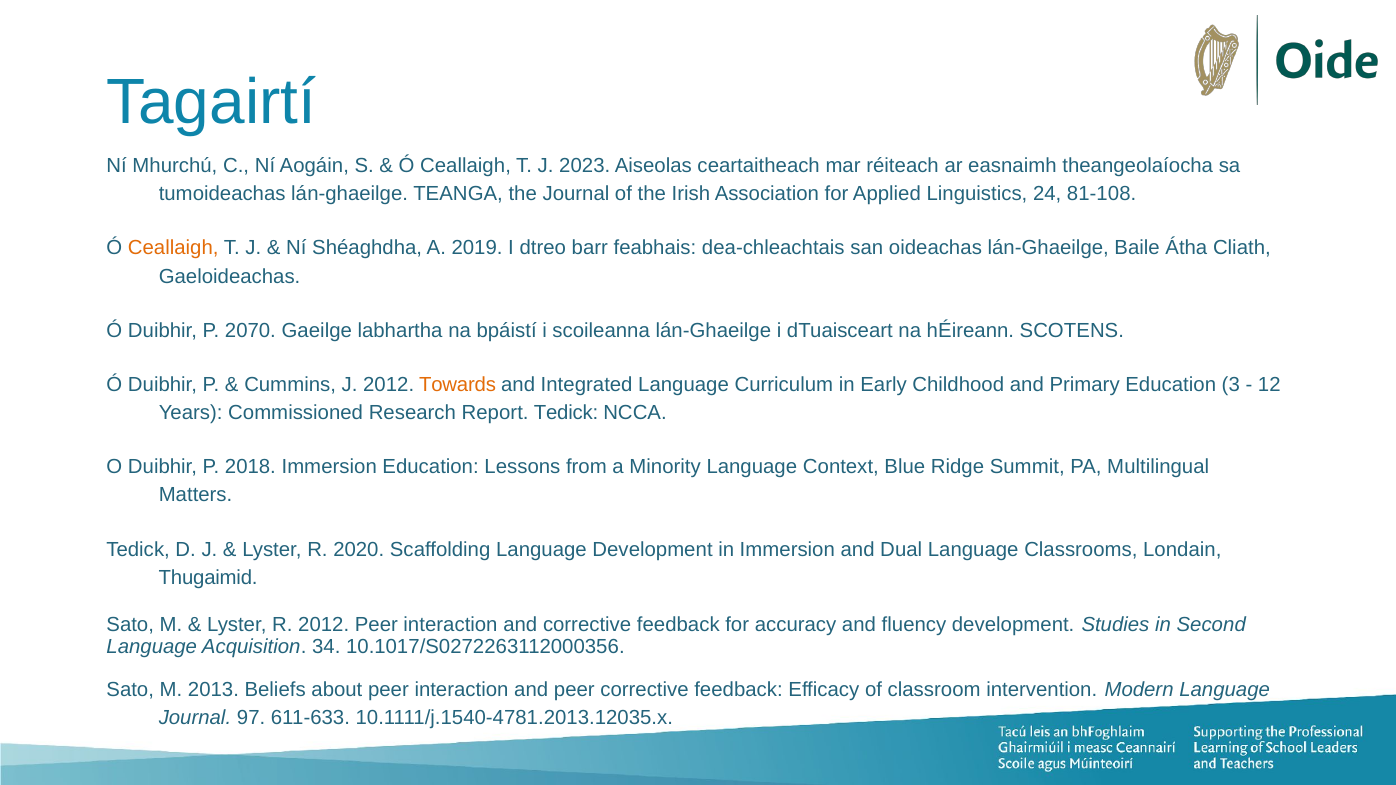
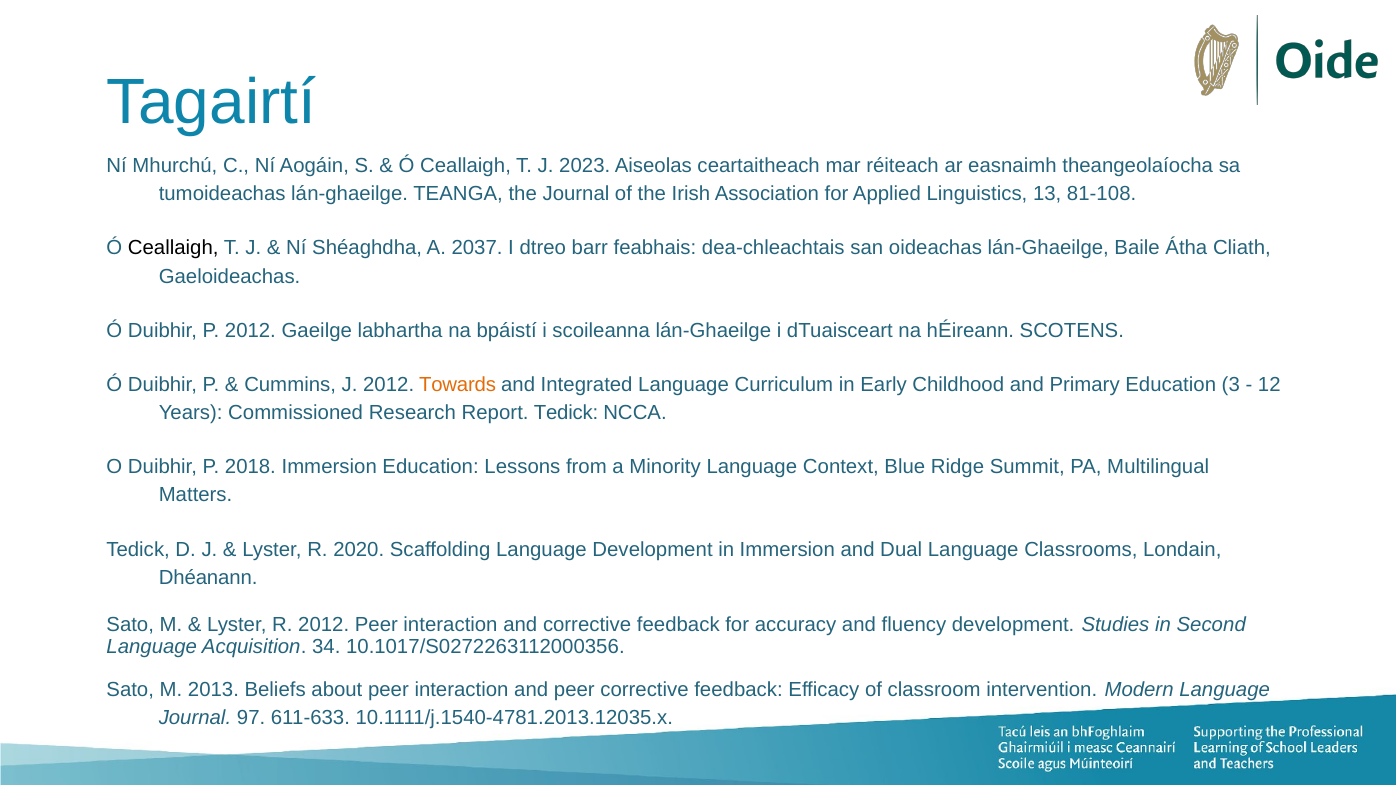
24: 24 -> 13
Ceallaigh at (173, 248) colour: orange -> black
2019: 2019 -> 2037
P 2070: 2070 -> 2012
Thugaimid: Thugaimid -> Dhéanann
